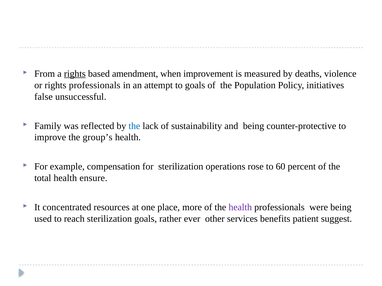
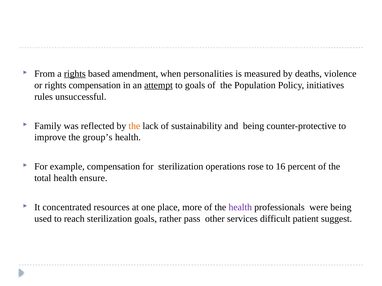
improvement: improvement -> personalities
rights professionals: professionals -> compensation
attempt underline: none -> present
false: false -> rules
the at (134, 126) colour: blue -> orange
60: 60 -> 16
ever: ever -> pass
benefits: benefits -> difficult
